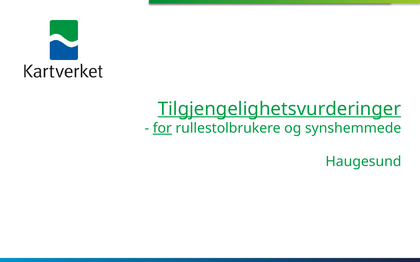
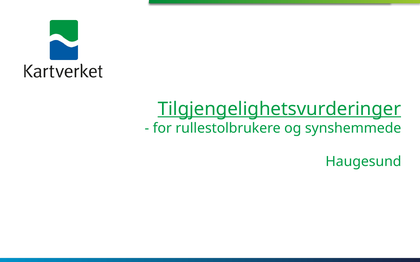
for underline: present -> none
